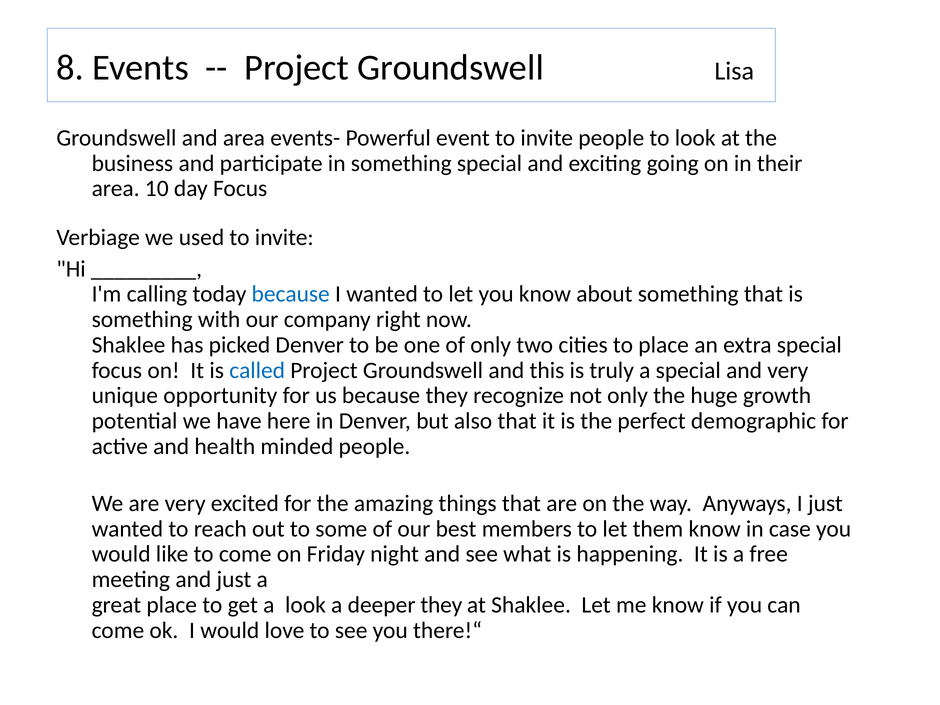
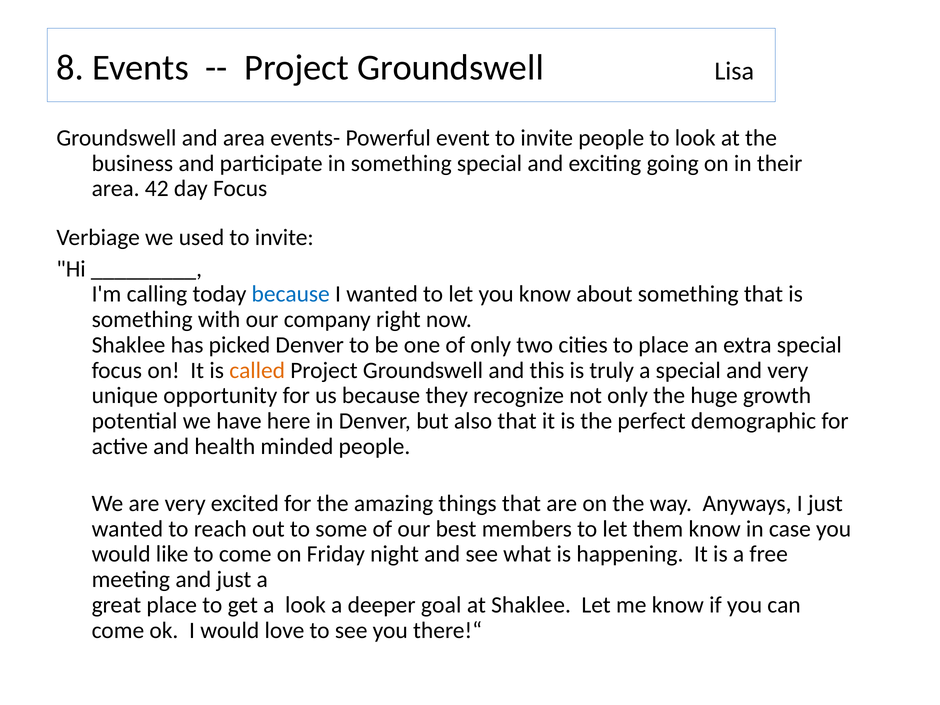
10: 10 -> 42
called colour: blue -> orange
deeper they: they -> goal
